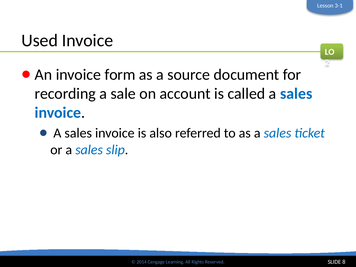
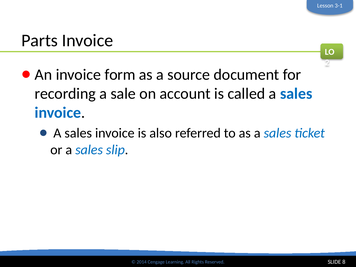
Used: Used -> Parts
